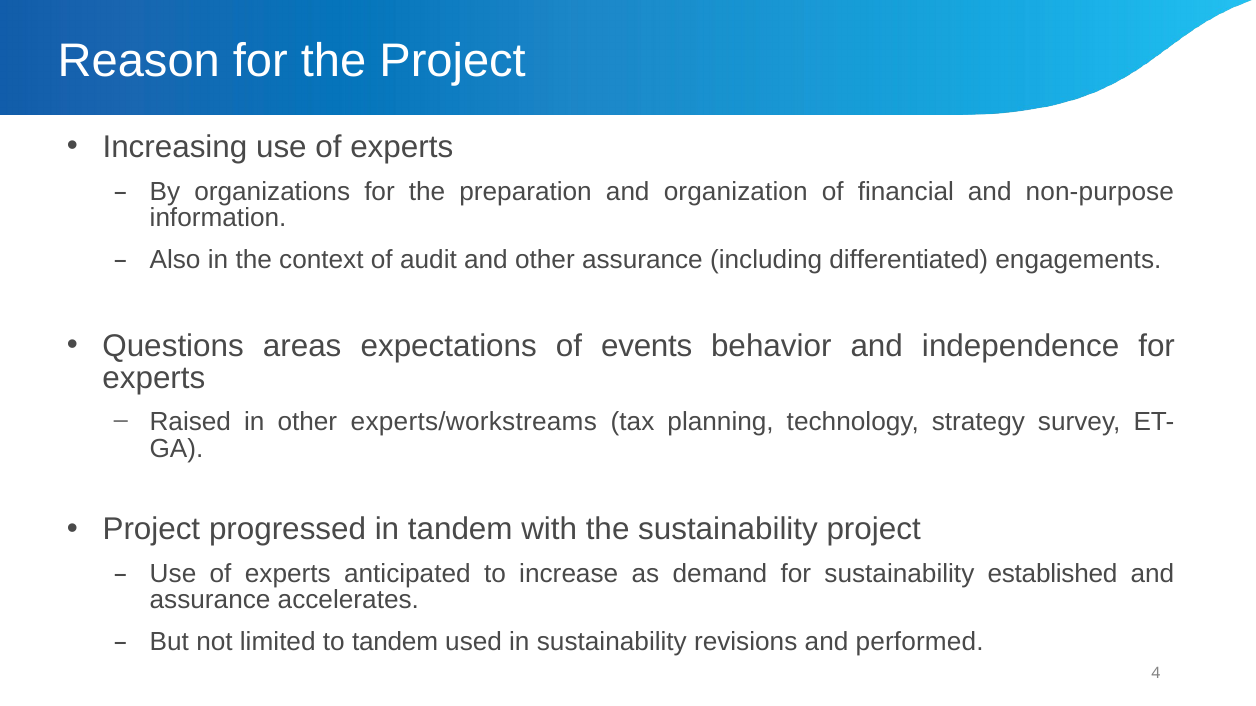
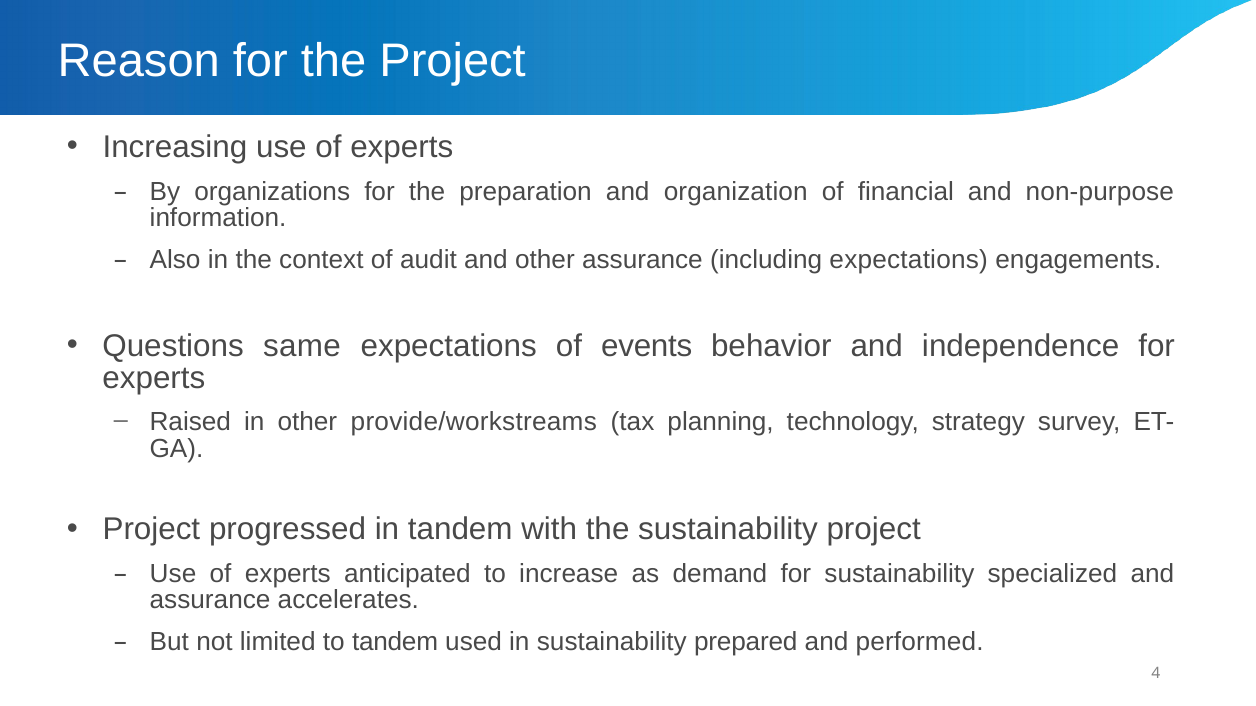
including differentiated: differentiated -> expectations
areas: areas -> same
experts/workstreams: experts/workstreams -> provide/workstreams
established: established -> specialized
revisions: revisions -> prepared
